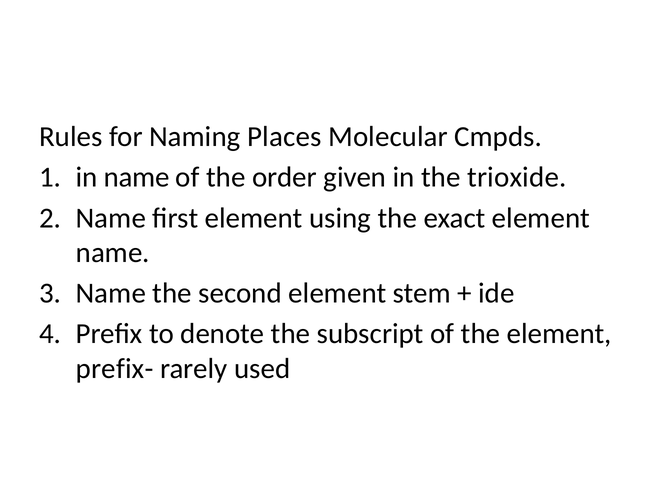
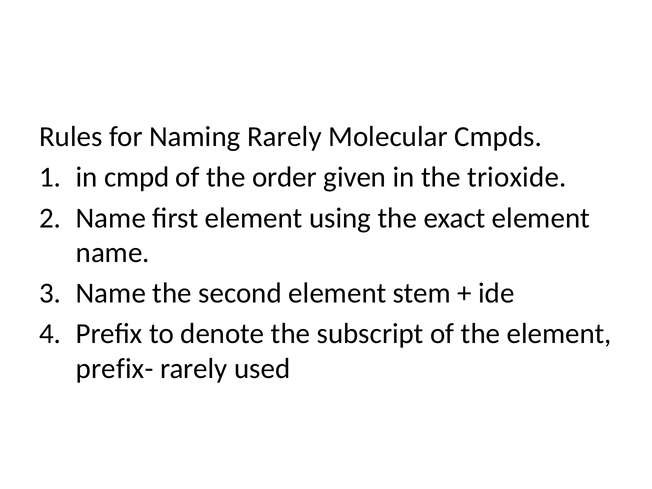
Naming Places: Places -> Rarely
in name: name -> cmpd
